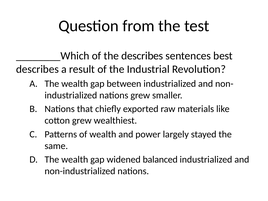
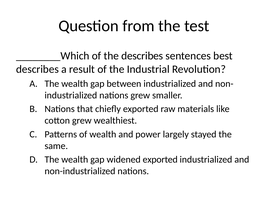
widened balanced: balanced -> exported
